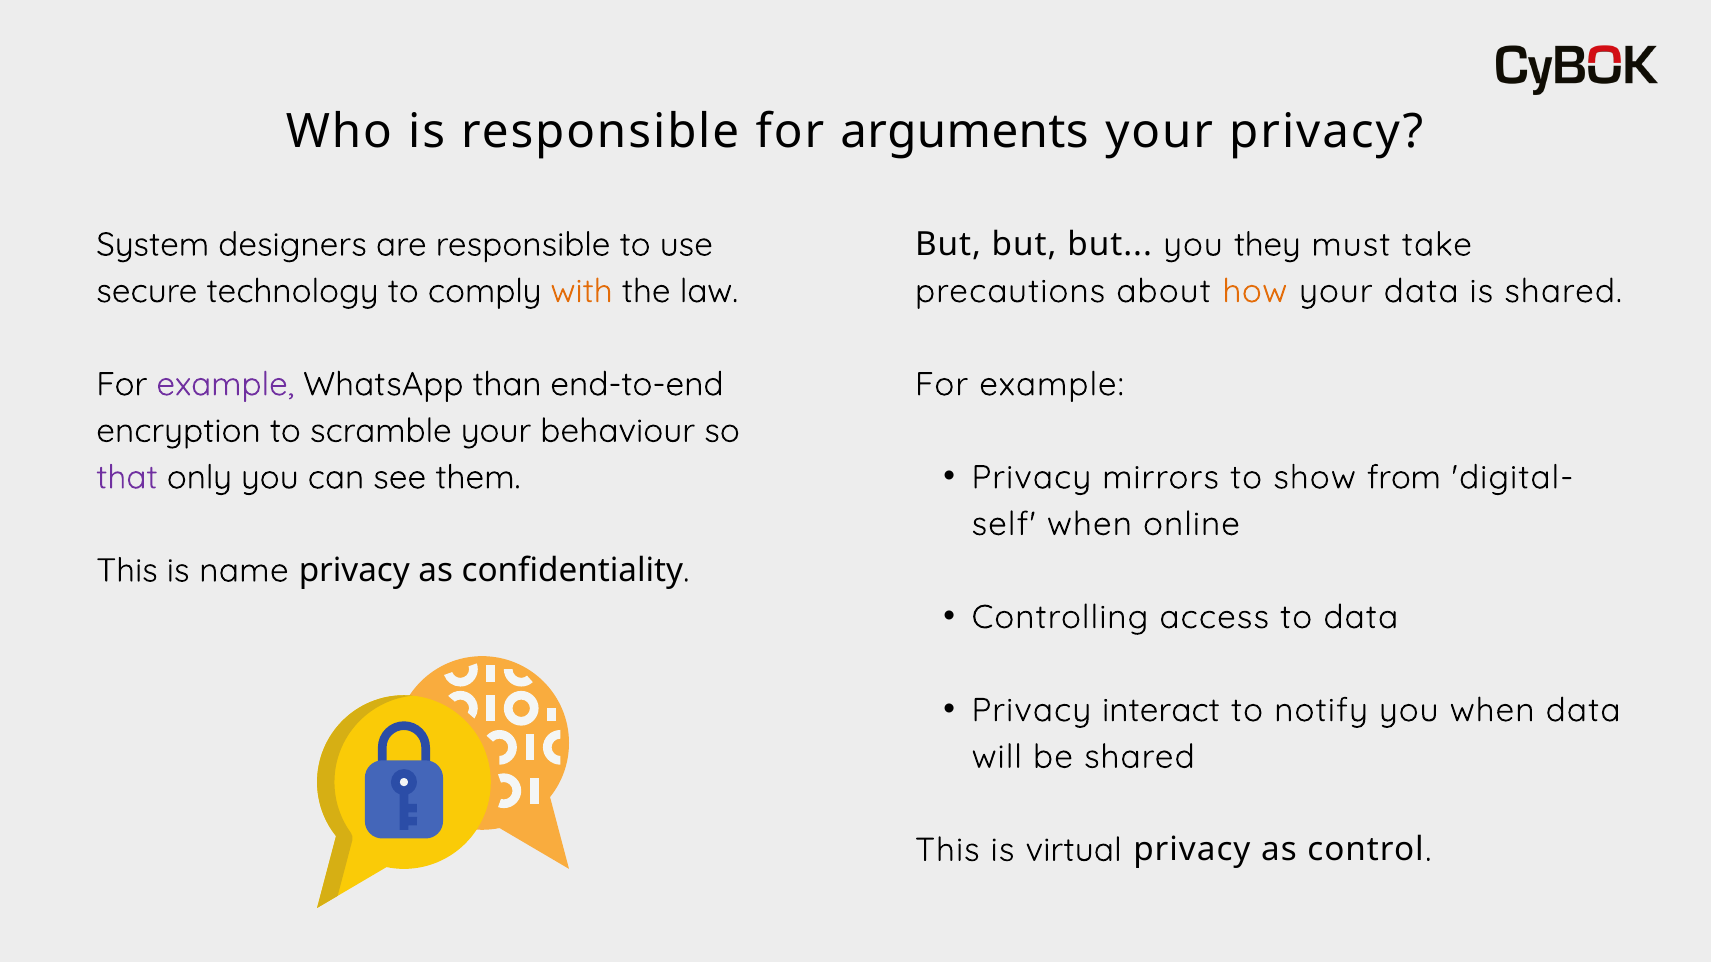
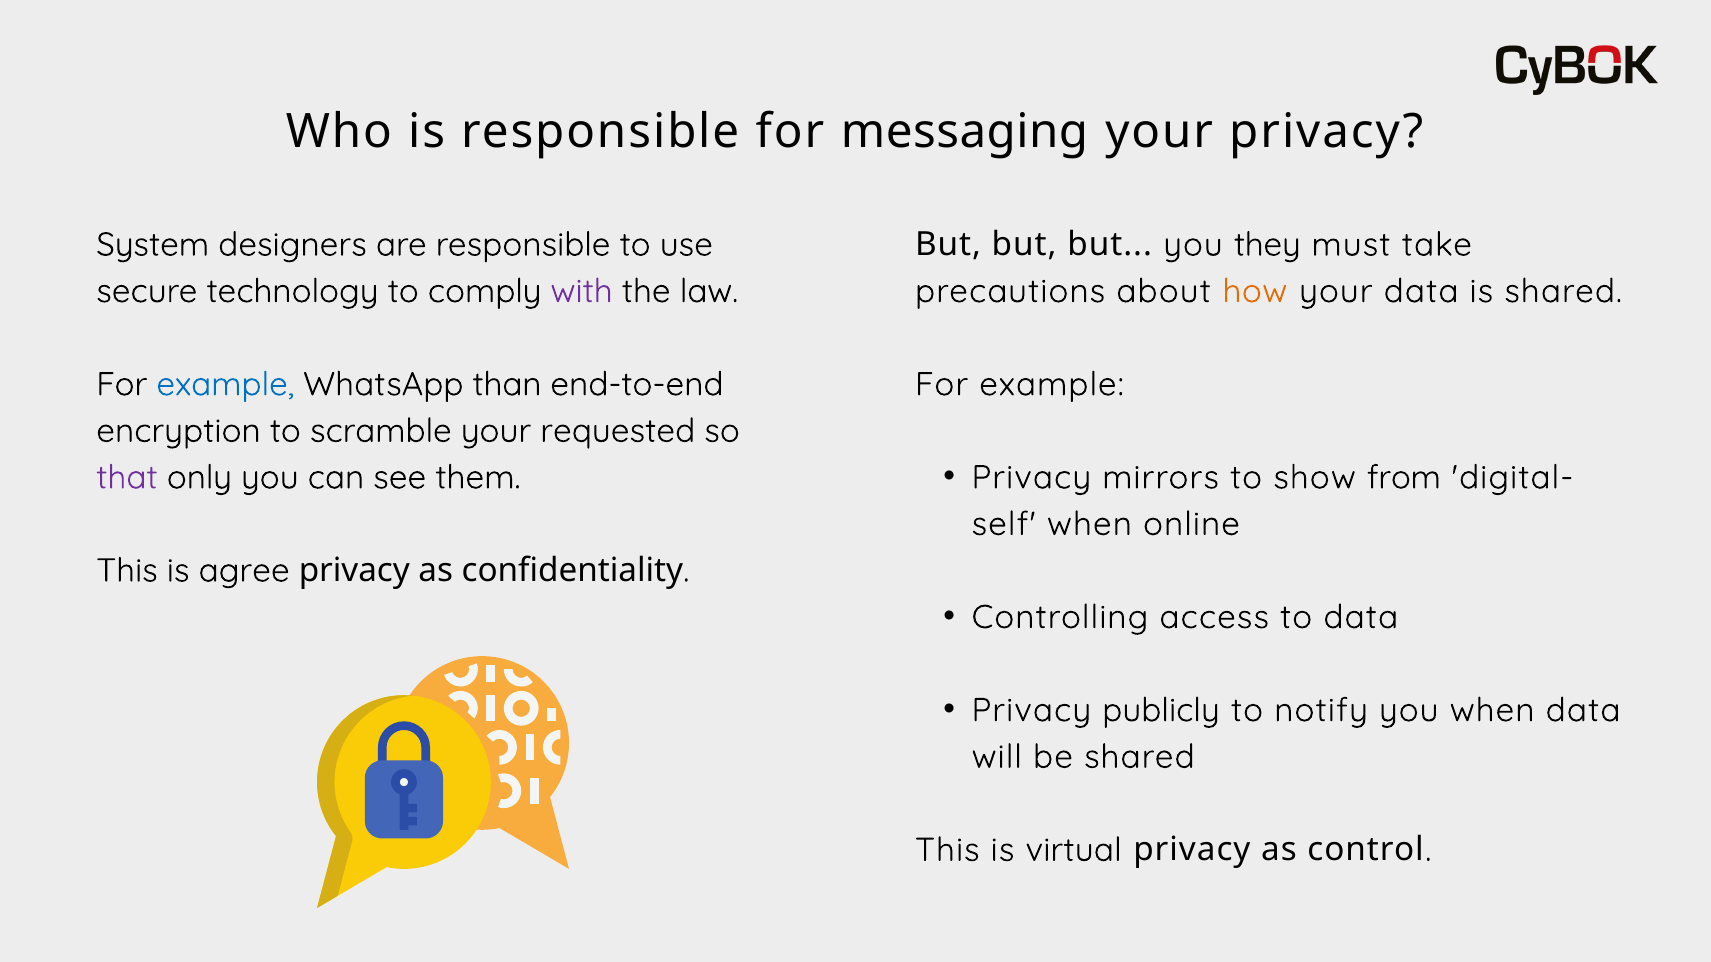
arguments: arguments -> messaging
with colour: orange -> purple
example at (225, 385) colour: purple -> blue
behaviour: behaviour -> requested
name: name -> agree
interact: interact -> publicly
